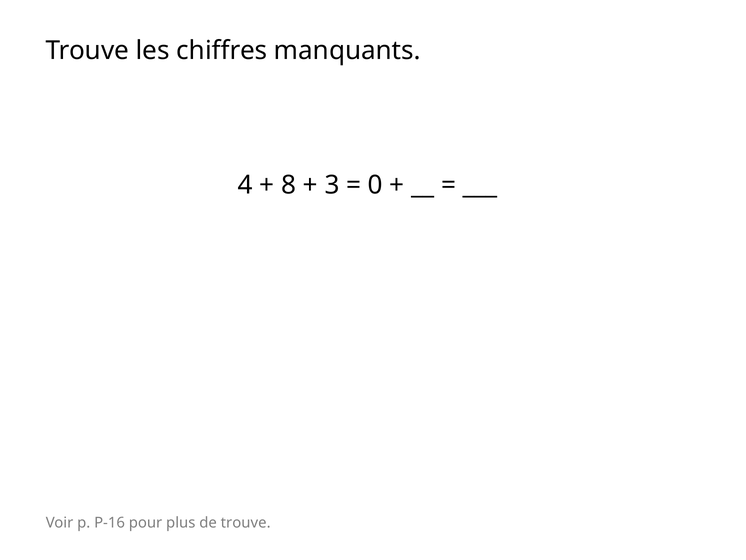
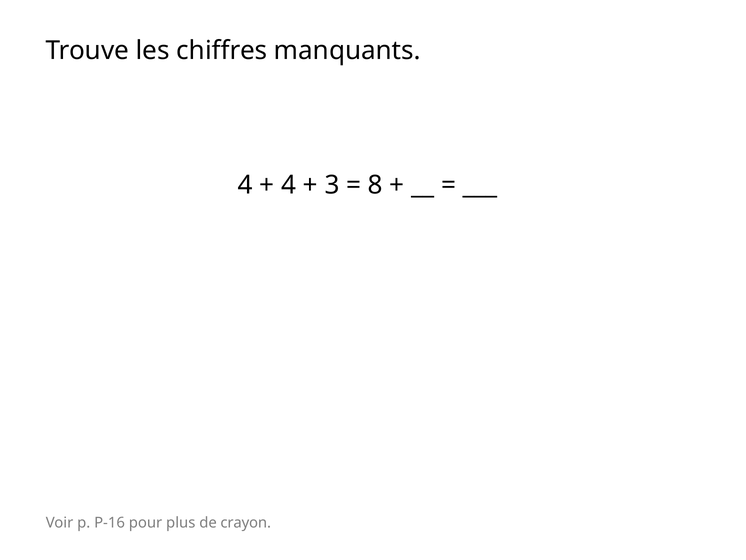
8 at (289, 185): 8 -> 4
0: 0 -> 8
de trouve: trouve -> crayon
